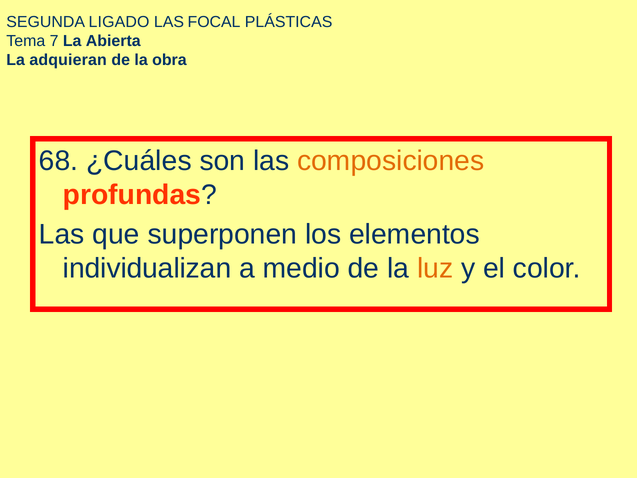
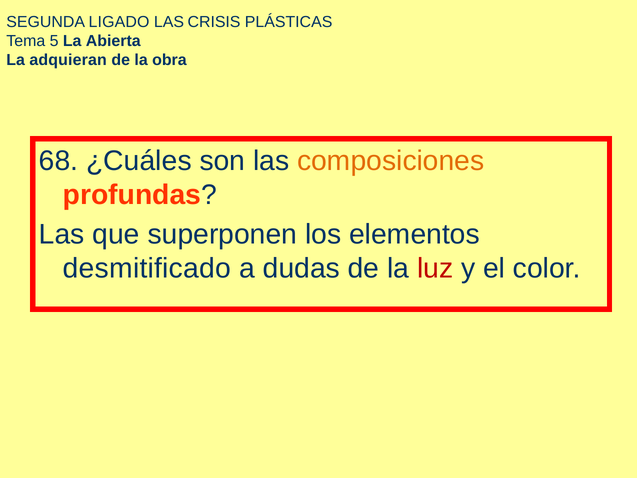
FOCAL: FOCAL -> CRISIS
7: 7 -> 5
individualizan: individualizan -> desmitificado
medio: medio -> dudas
luz colour: orange -> red
